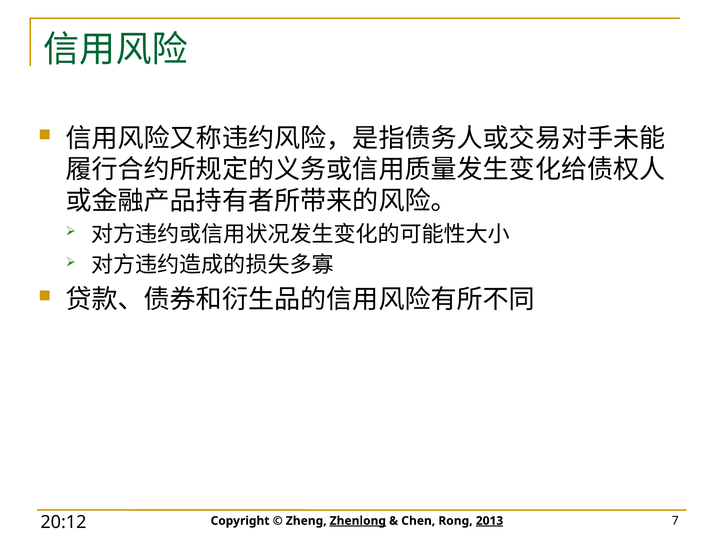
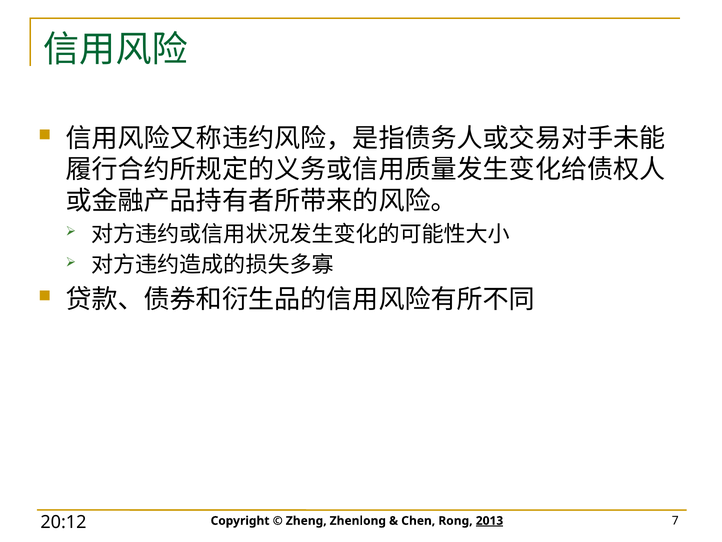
Zhenlong underline: present -> none
